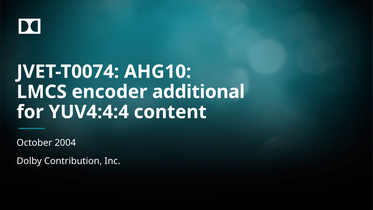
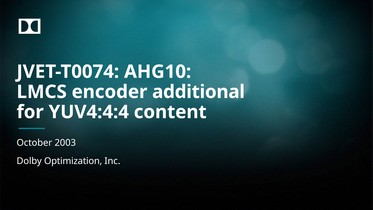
2004: 2004 -> 2003
Contribution: Contribution -> Optimization
